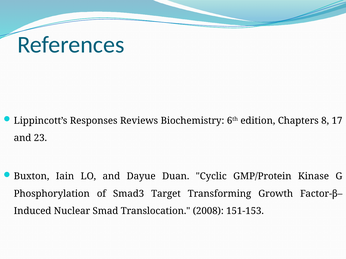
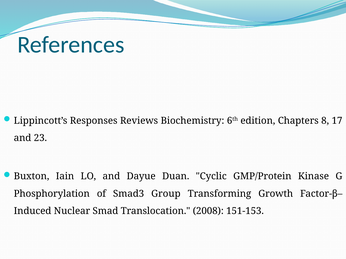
Target: Target -> Group
